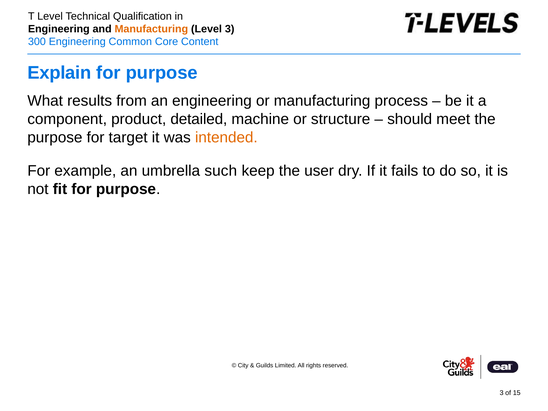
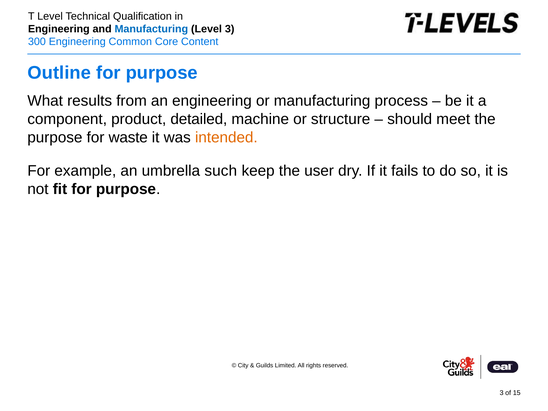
Manufacturing at (151, 29) colour: orange -> blue
Explain: Explain -> Outline
target: target -> waste
